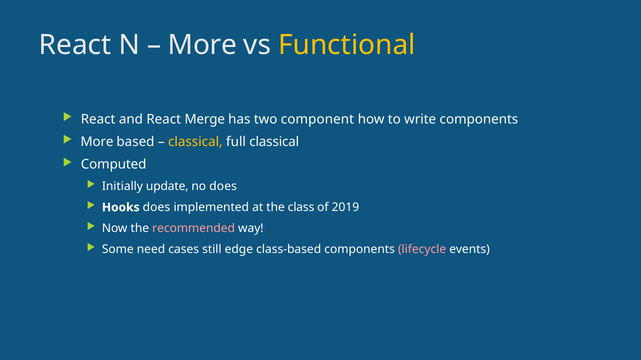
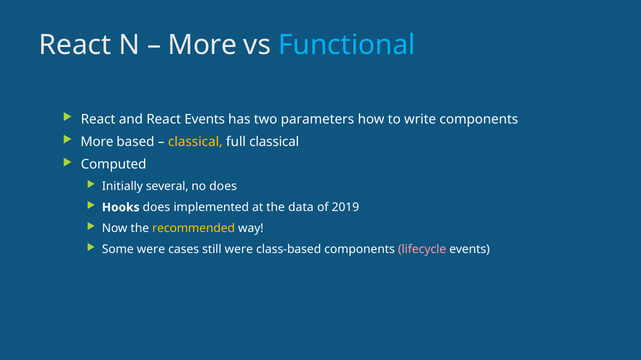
Functional colour: yellow -> light blue
React Merge: Merge -> Events
component: component -> parameters
update: update -> several
class: class -> data
recommended colour: pink -> yellow
Some need: need -> were
still edge: edge -> were
